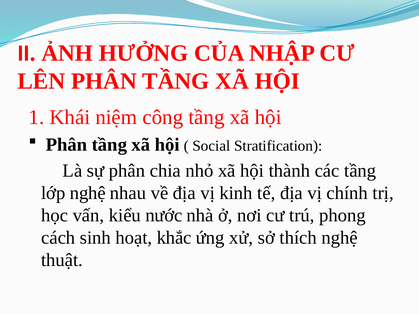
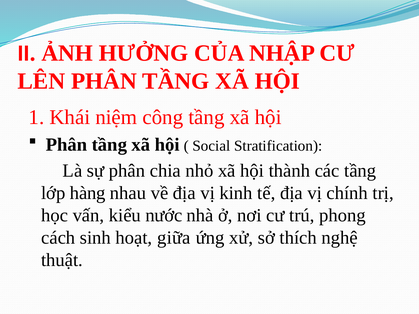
lớp nghệ: nghệ -> hàng
khắc: khắc -> giữa
